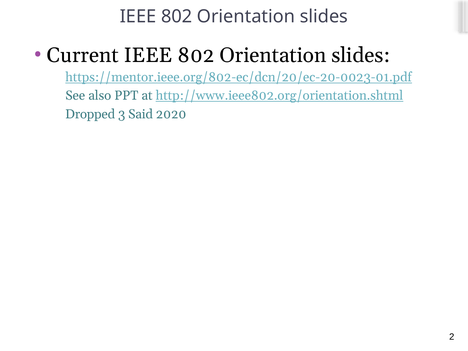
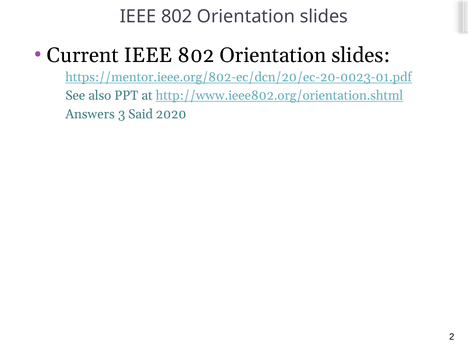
Dropped: Dropped -> Answers
